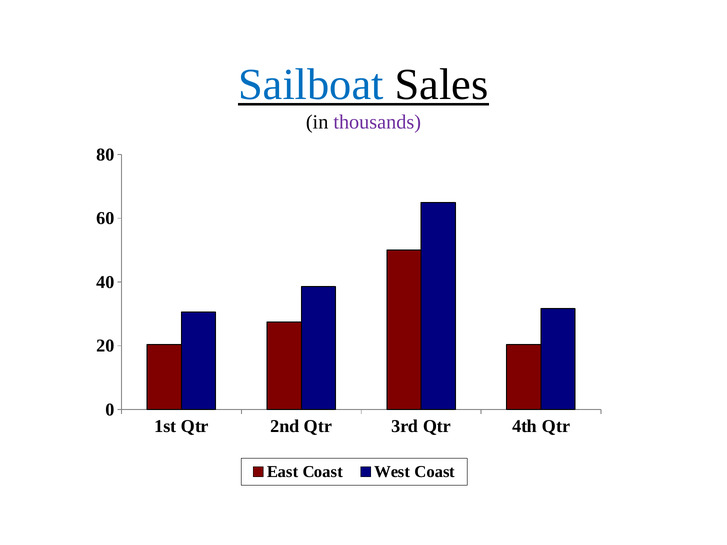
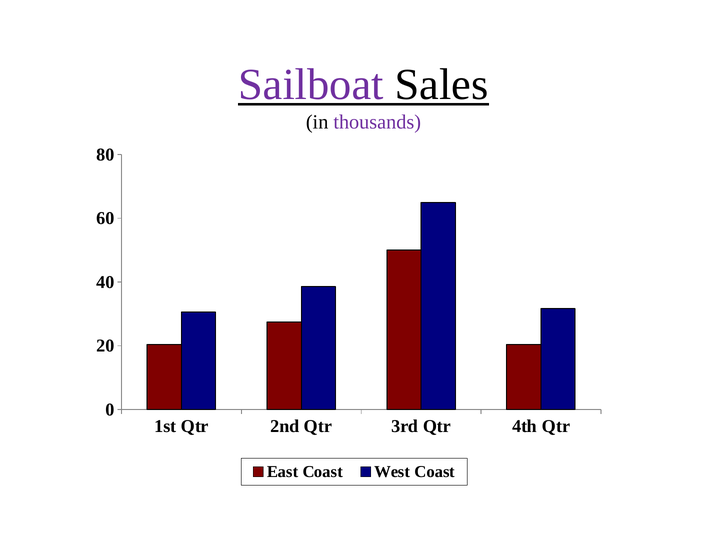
Sailboat colour: blue -> purple
